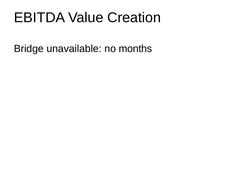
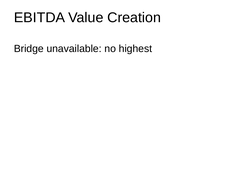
months: months -> highest
